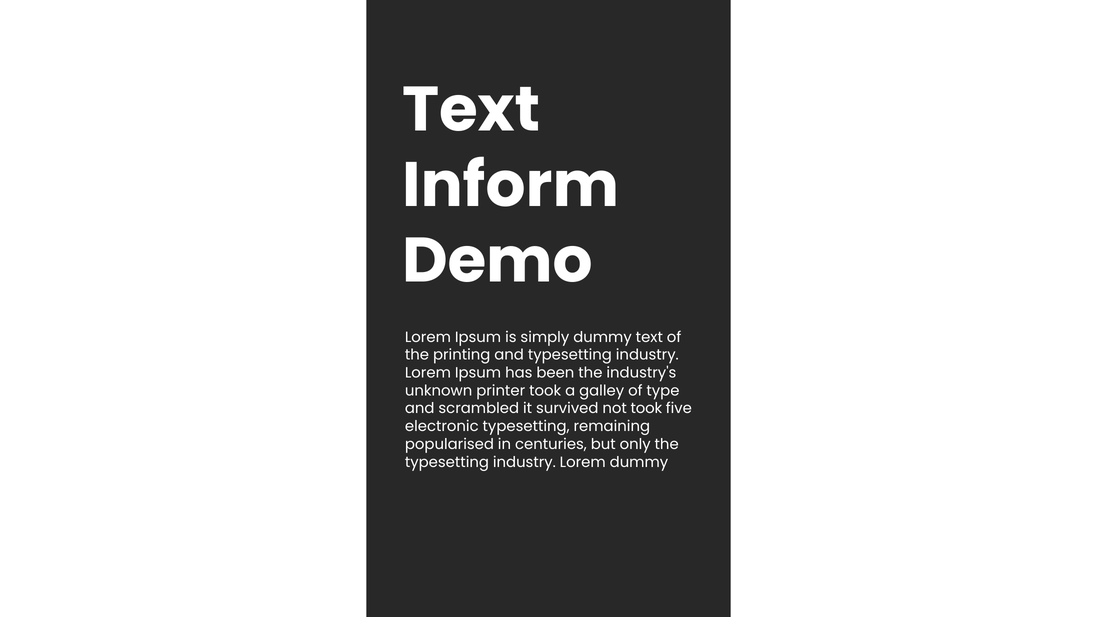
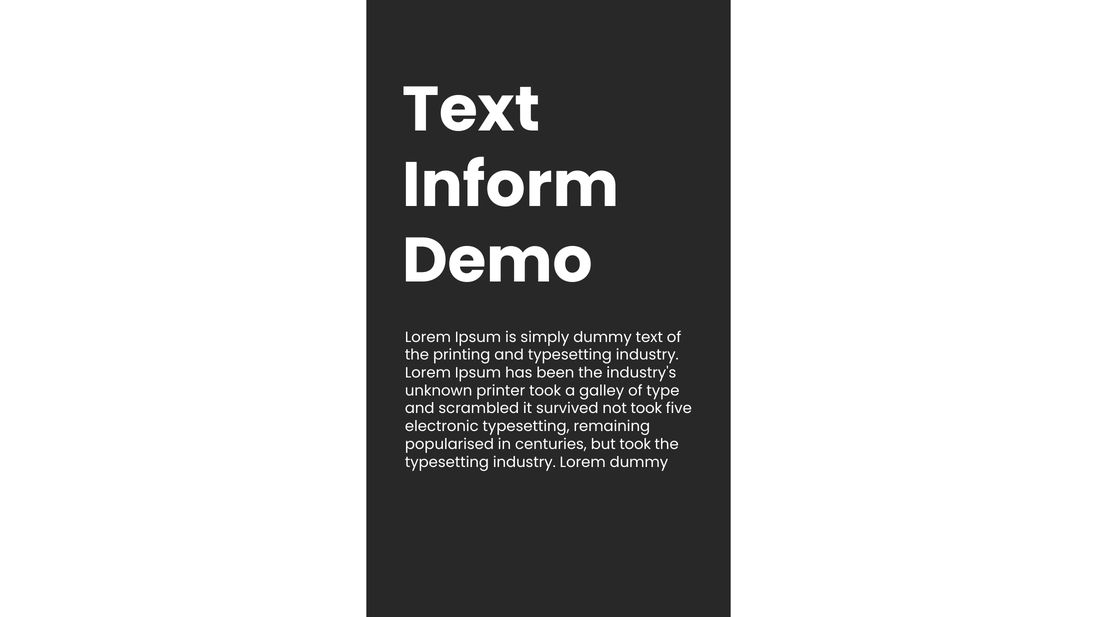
but only: only -> took
